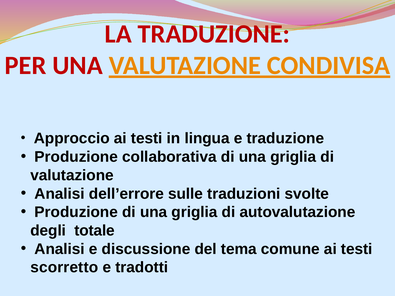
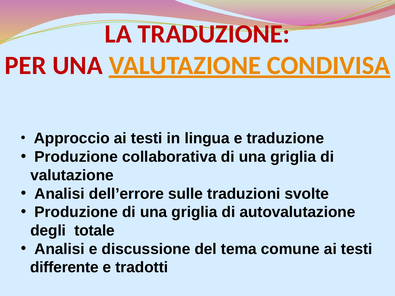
scorretto: scorretto -> differente
